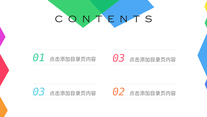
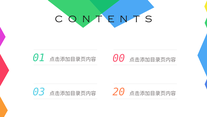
03 at (119, 58): 03 -> 00
02: 02 -> 20
